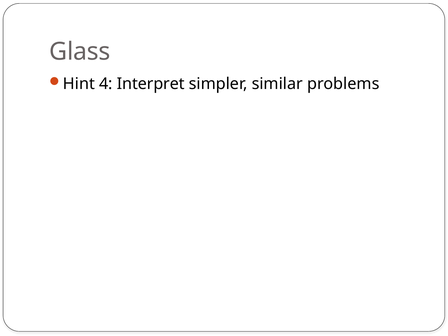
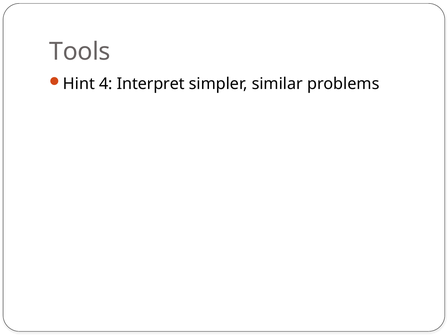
Glass: Glass -> Tools
